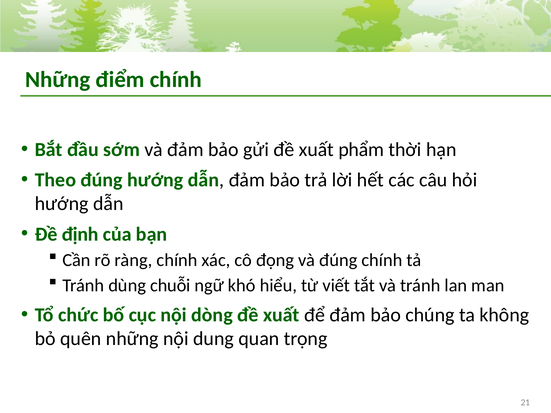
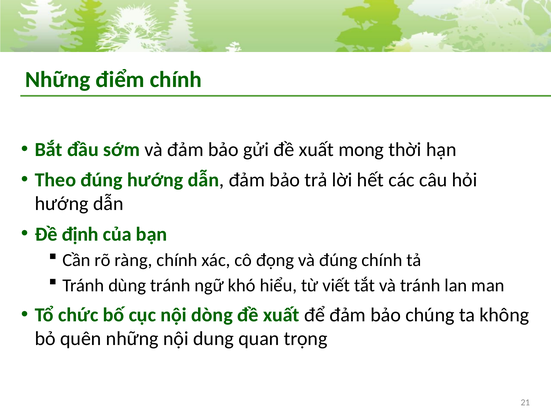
phẩm: phẩm -> mong
dùng chuỗi: chuỗi -> tránh
